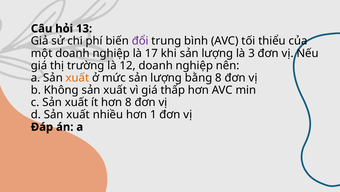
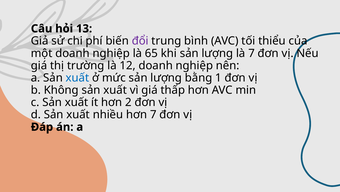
17: 17 -> 65
là 3: 3 -> 7
xuất at (77, 78) colour: orange -> blue
bằng 8: 8 -> 1
hơn 8: 8 -> 2
hơn 1: 1 -> 7
